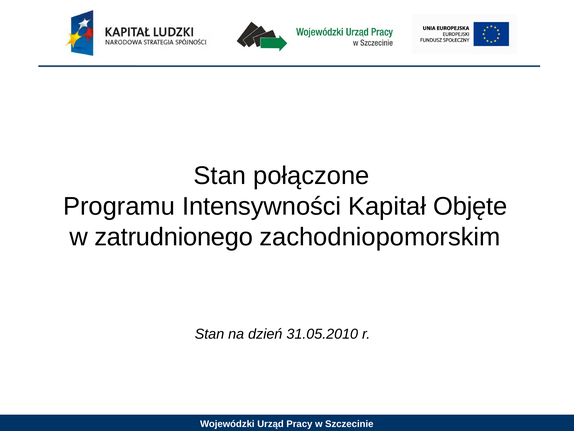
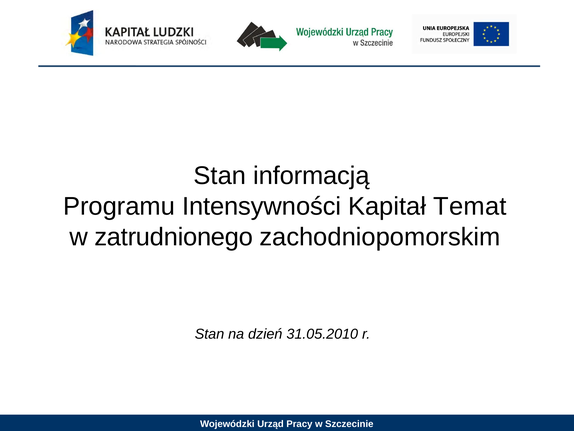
połączone: połączone -> informacją
Objęte: Objęte -> Temat
